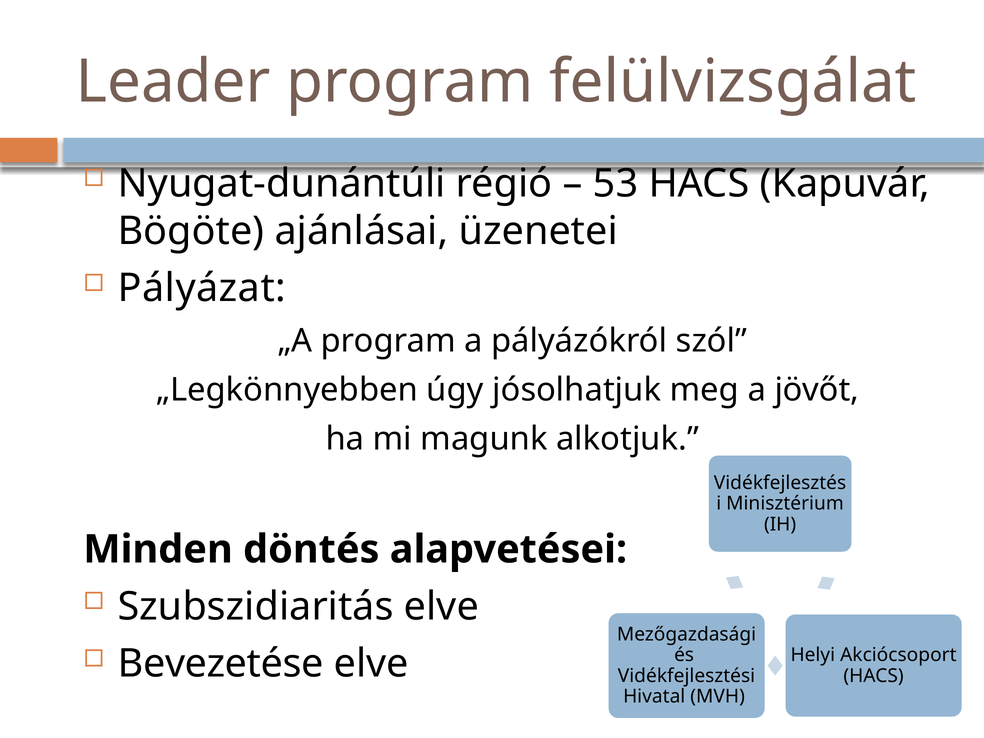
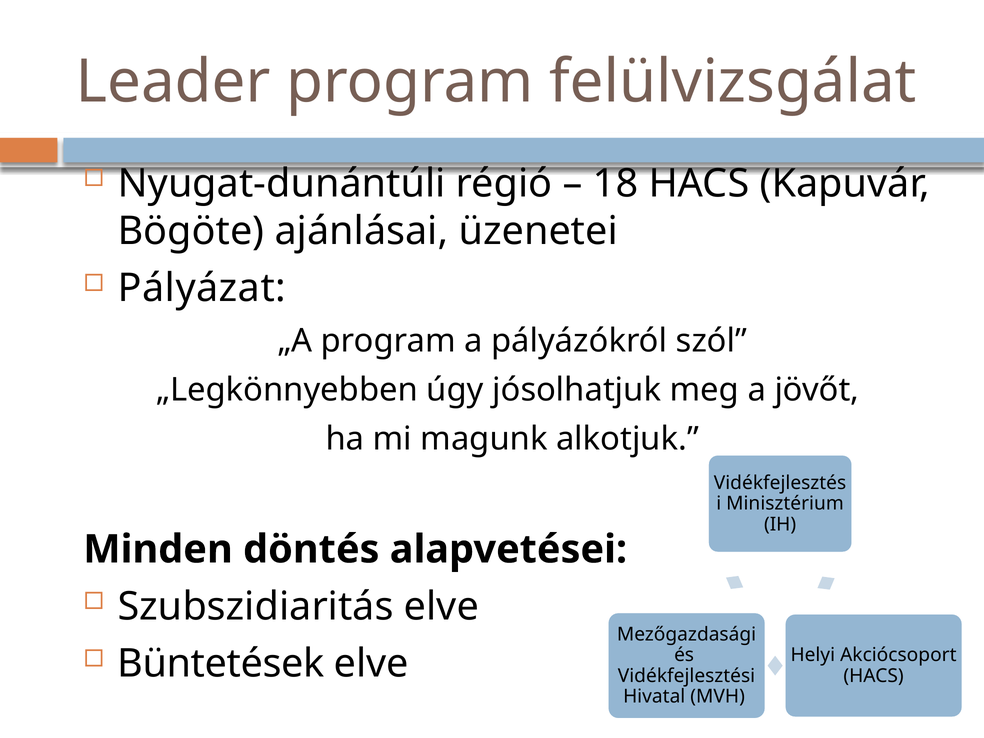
53: 53 -> 18
Bevezetése: Bevezetése -> Büntetések
